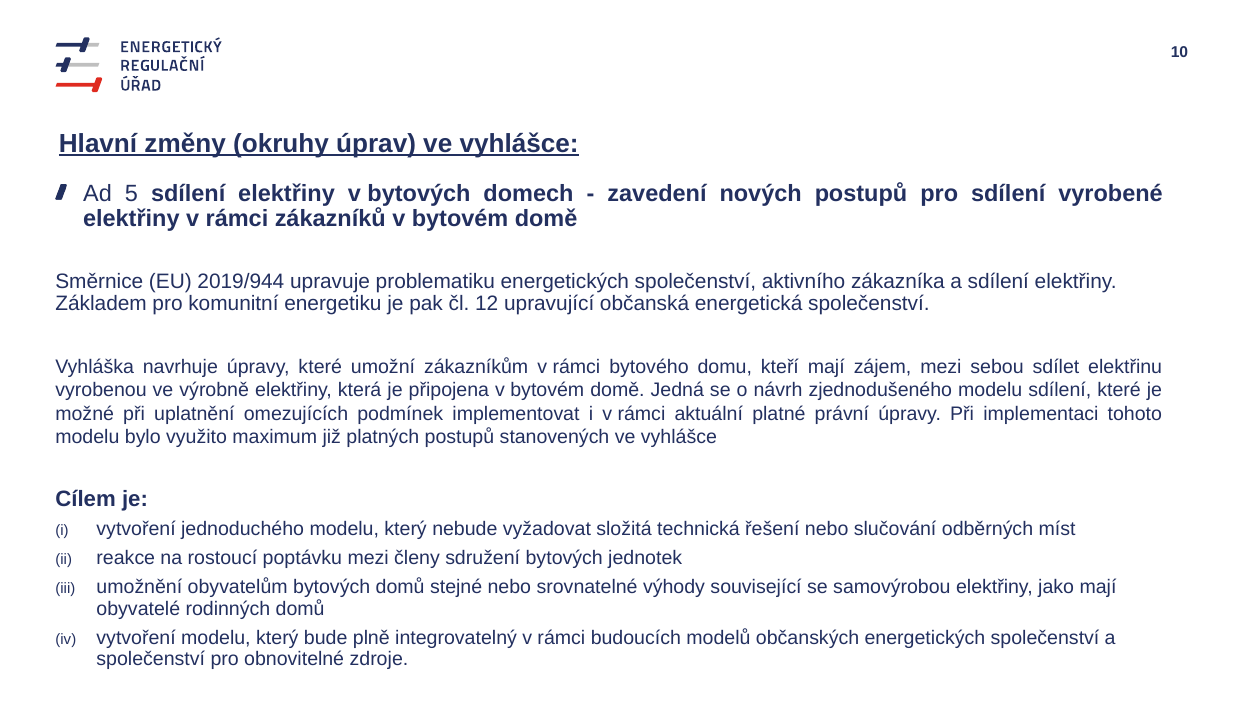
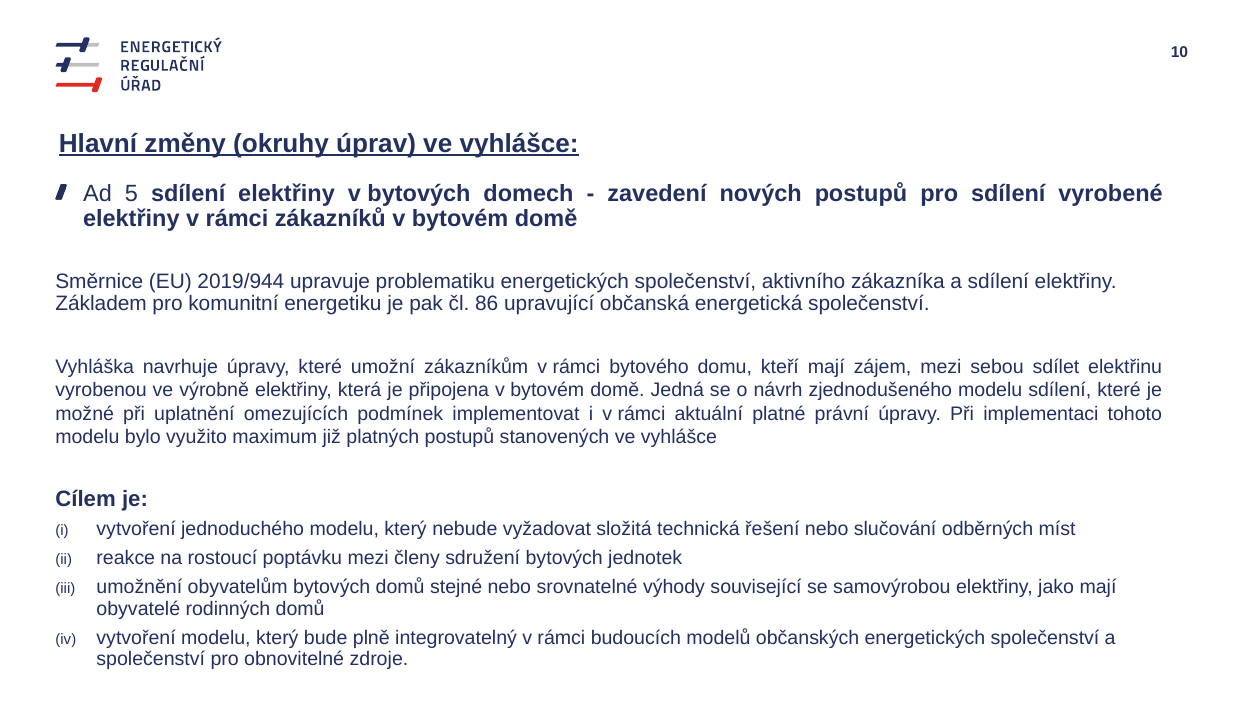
12: 12 -> 86
